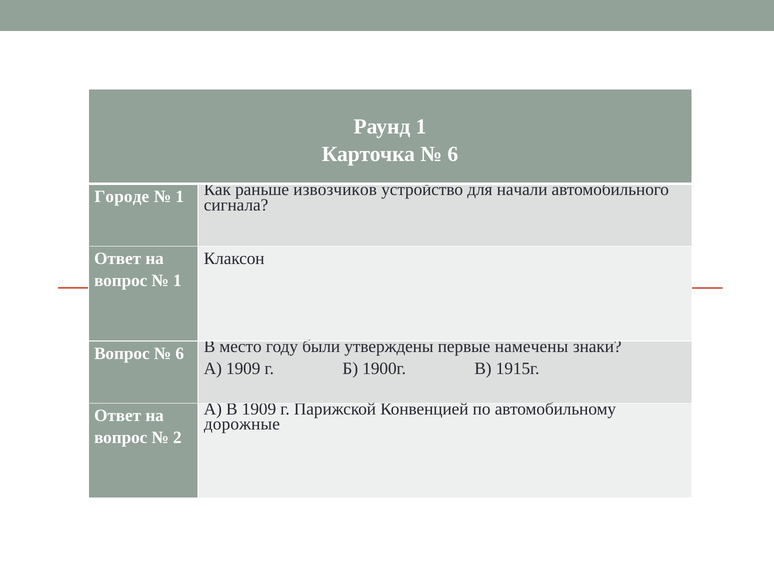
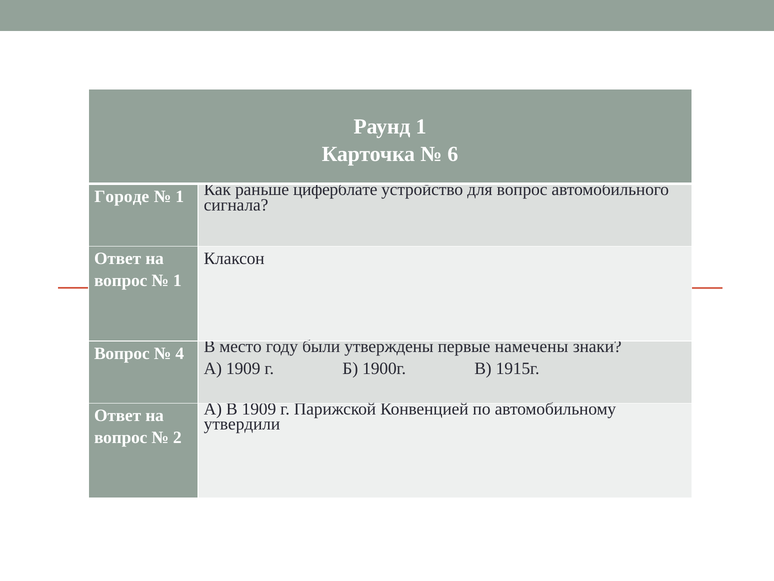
извозчиков: извозчиков -> циферблате
для начали: начали -> вопрос
6 at (180, 353): 6 -> 4
дорожные: дорожные -> утвердили
